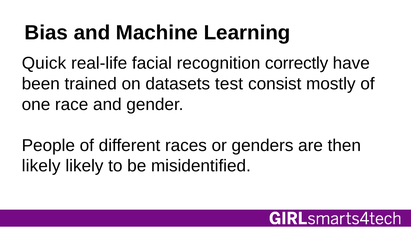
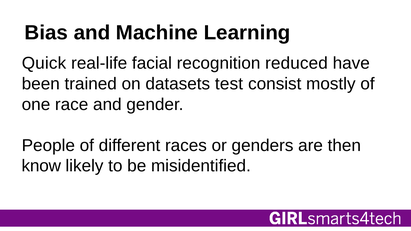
correctly: correctly -> reduced
likely at (41, 166): likely -> know
